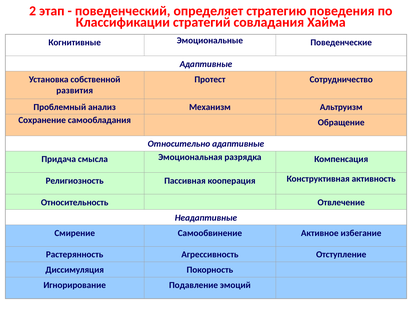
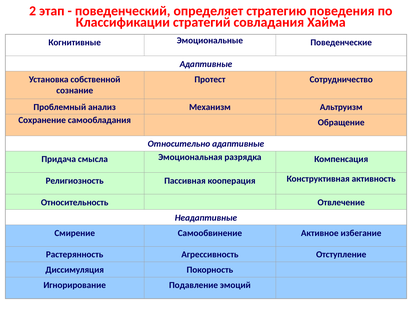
развития: развития -> сознание
